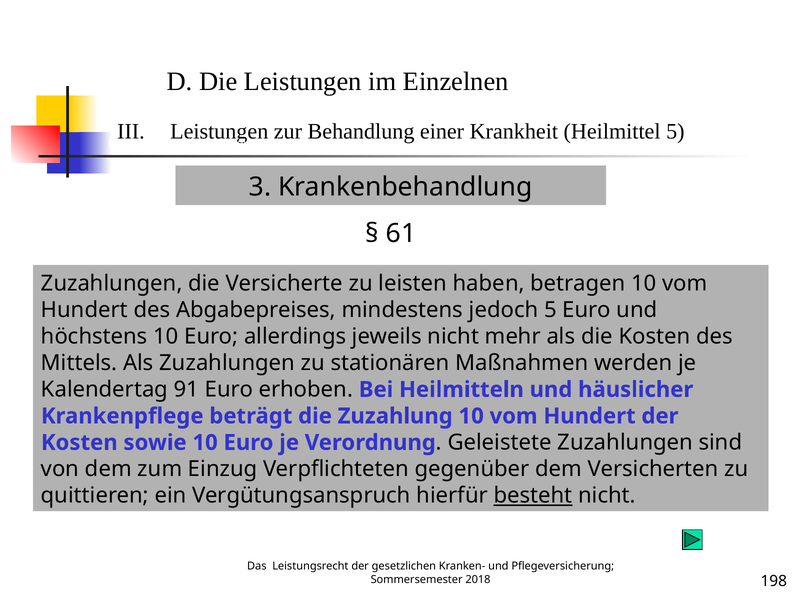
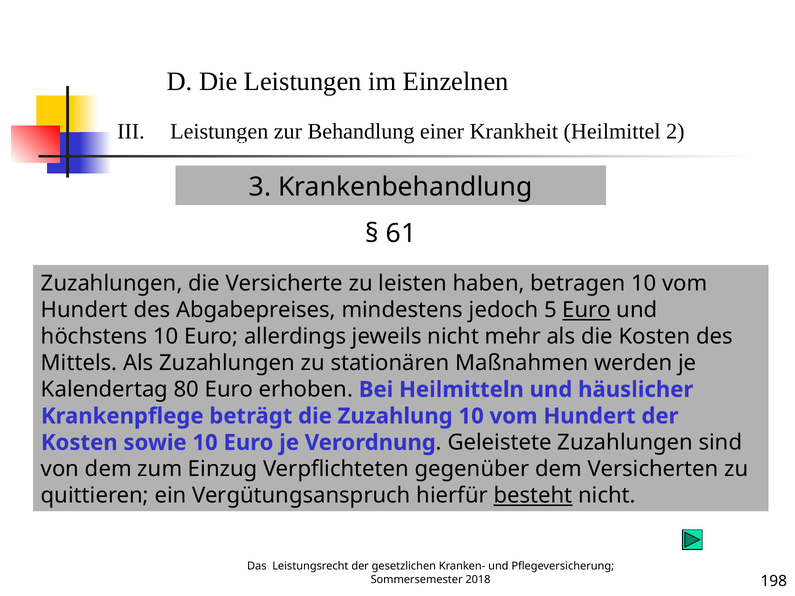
Heilmittel 5: 5 -> 2
Euro at (587, 310) underline: none -> present
91: 91 -> 80
